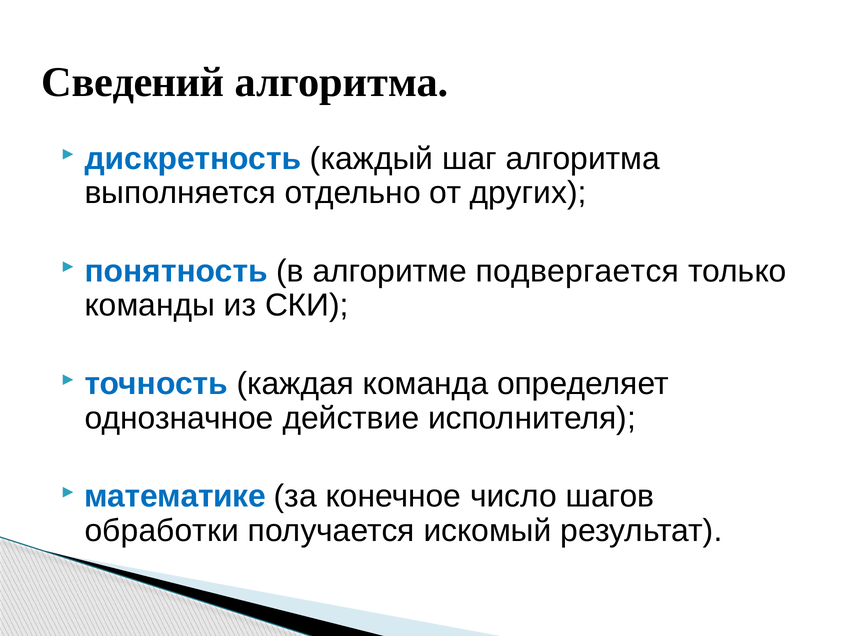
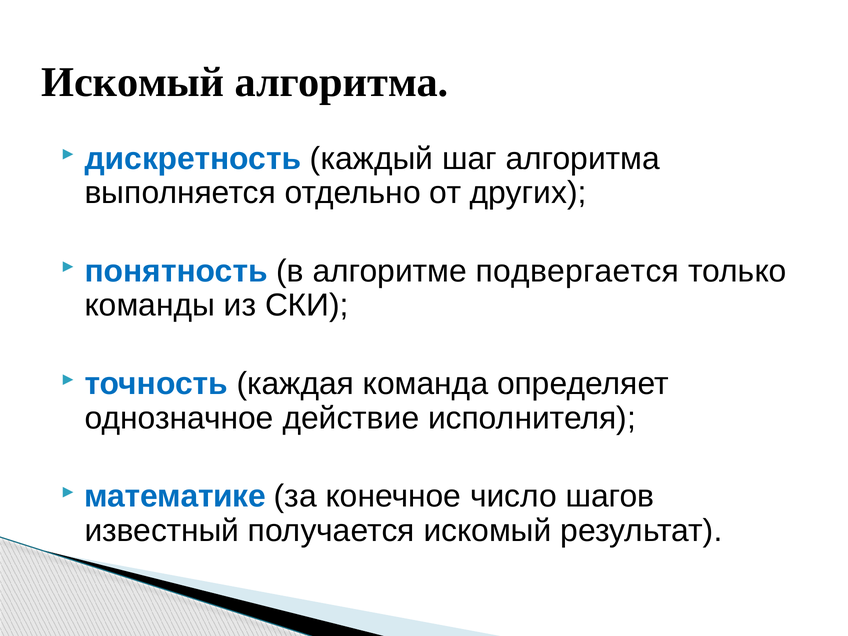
Сведений at (133, 82): Сведений -> Искомый
обработки: обработки -> известный
